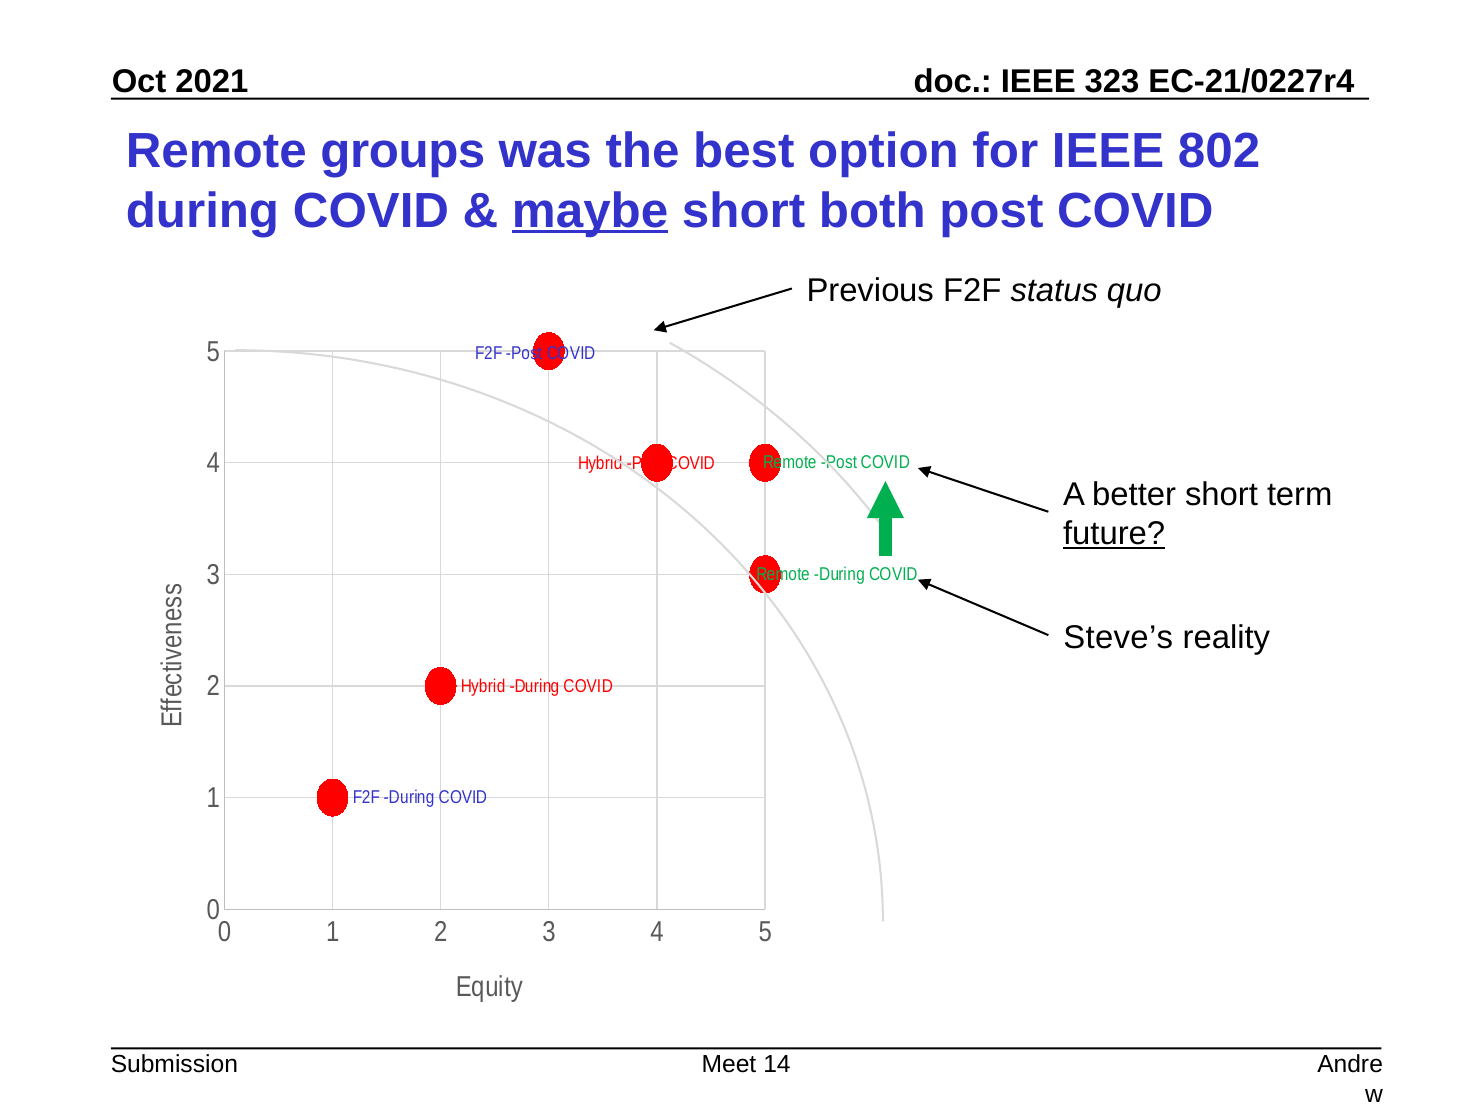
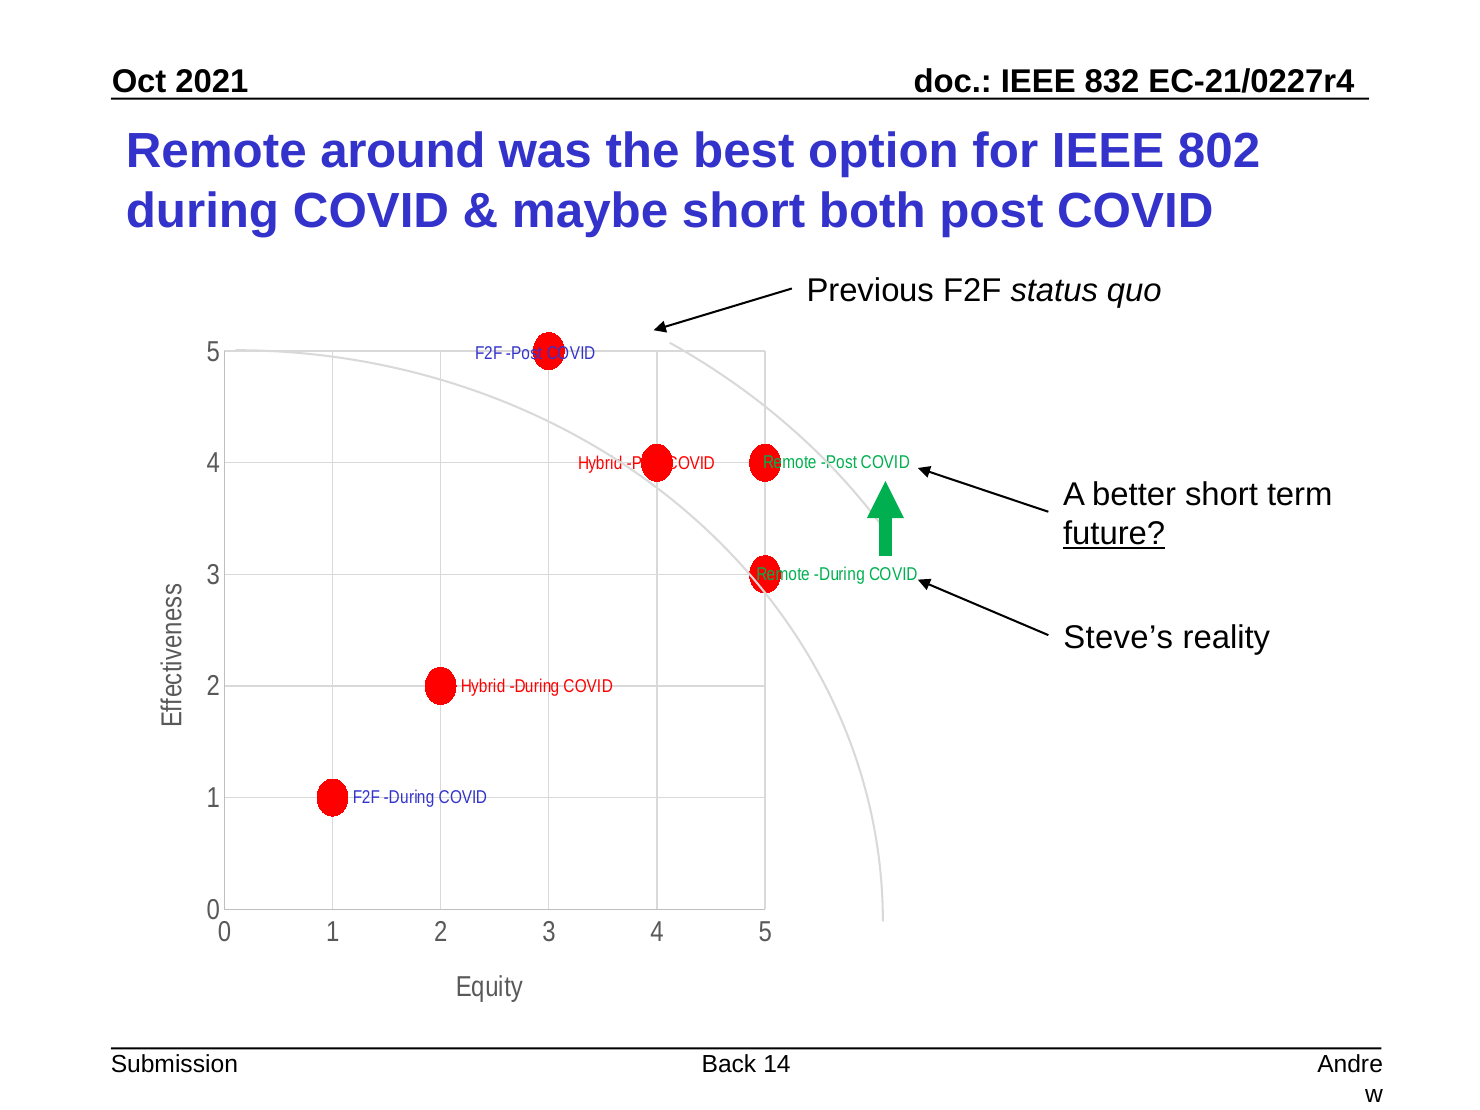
323: 323 -> 832
groups: groups -> around
maybe underline: present -> none
Meet: Meet -> Back
